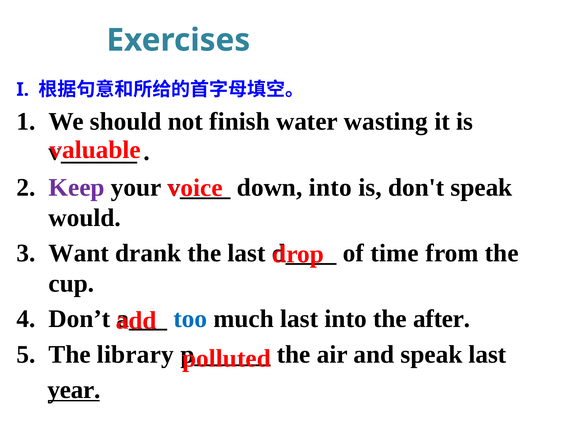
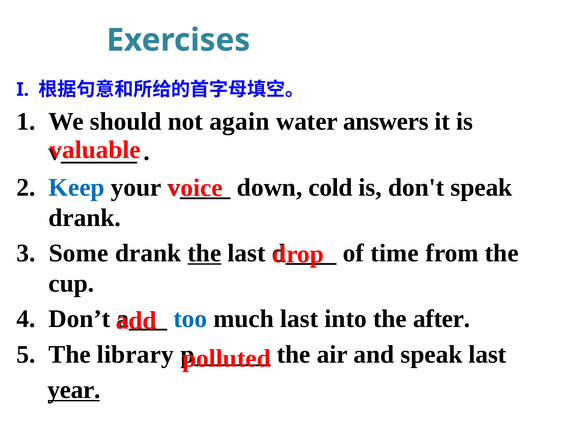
finish: finish -> again
wasting: wasting -> answers
Keep colour: purple -> blue
down into: into -> cold
would at (85, 218): would -> drank
Want: Want -> Some
the at (204, 253) underline: none -> present
